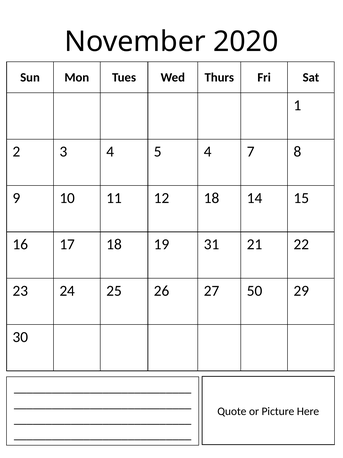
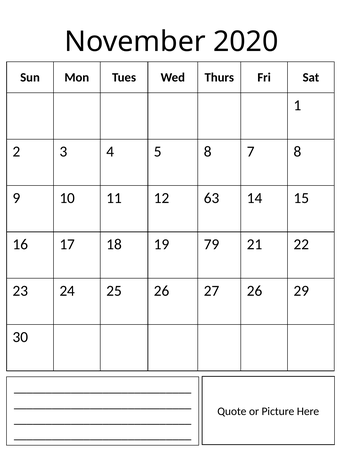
5 4: 4 -> 8
12 18: 18 -> 63
31: 31 -> 79
27 50: 50 -> 26
